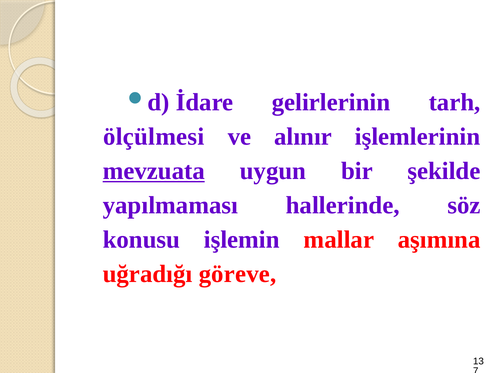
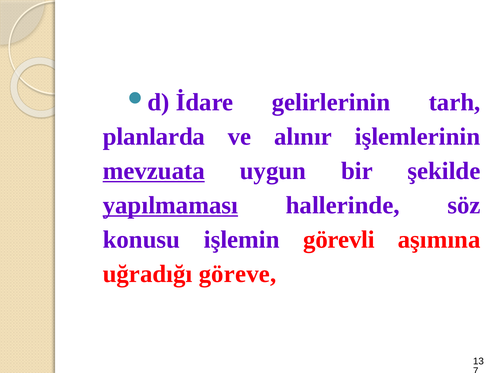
ölçülmesi: ölçülmesi -> planlarda
yapılmaması underline: none -> present
mallar: mallar -> görevli
